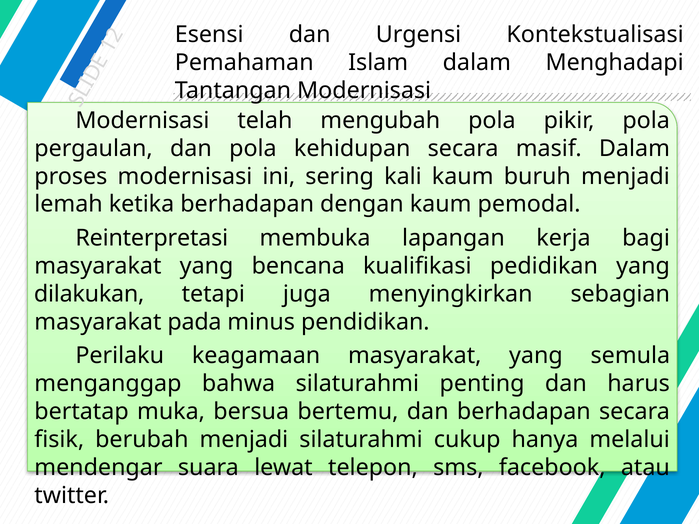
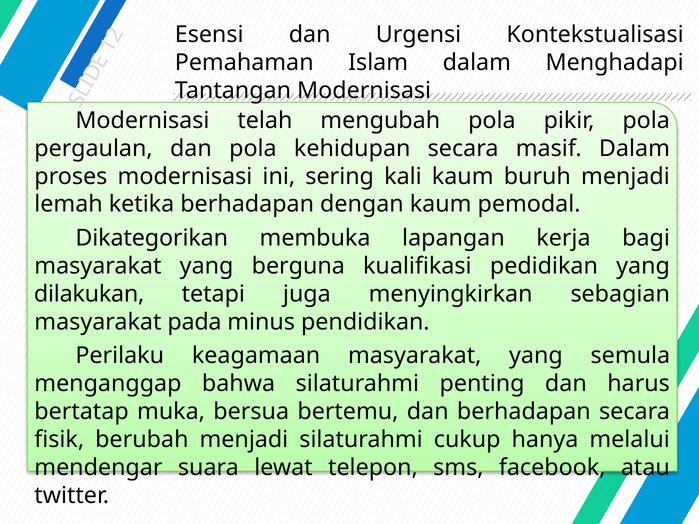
Reinterpretasi: Reinterpretasi -> Dikategorikan
bencana: bencana -> berguna
